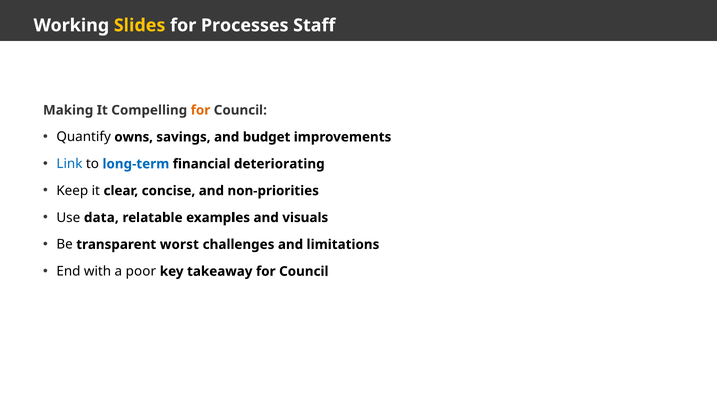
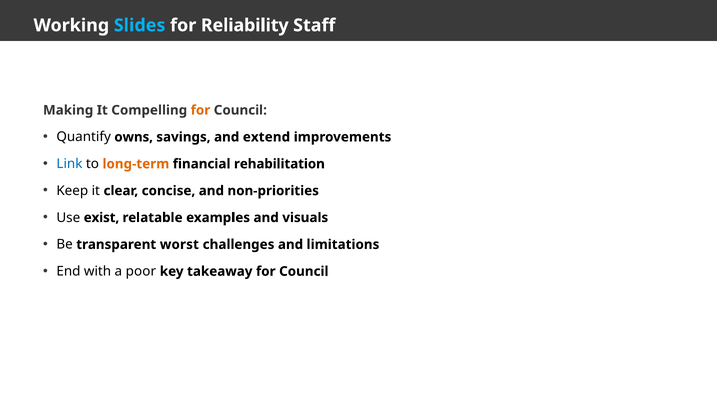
Slides colour: yellow -> light blue
Processes: Processes -> Reliability
budget: budget -> extend
long-term colour: blue -> orange
deteriorating: deteriorating -> rehabilitation
data: data -> exist
